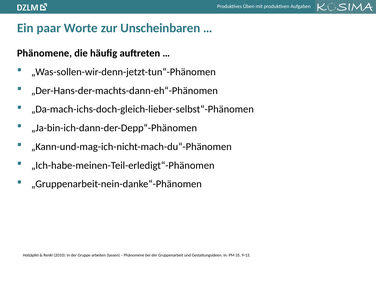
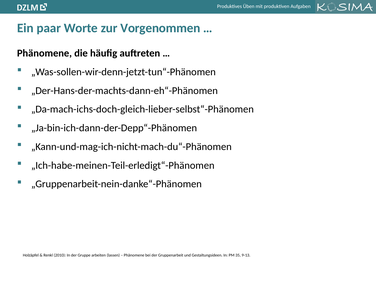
Unscheinbaren: Unscheinbaren -> Vorgenommen
